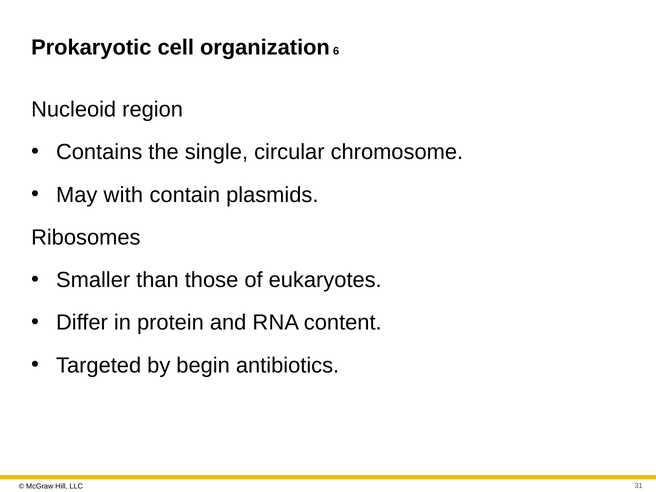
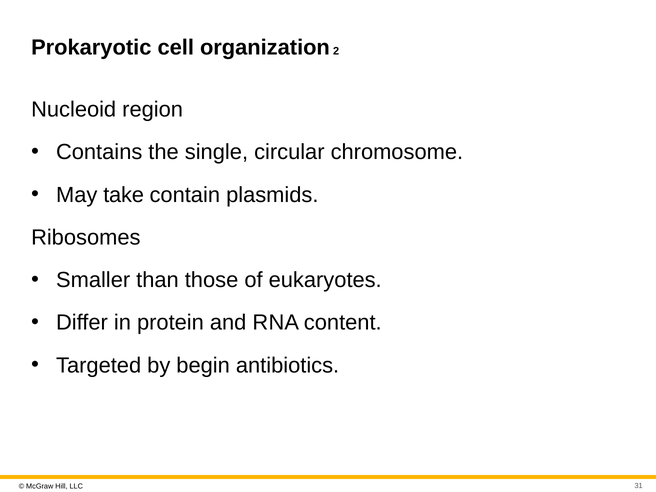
6: 6 -> 2
with: with -> take
